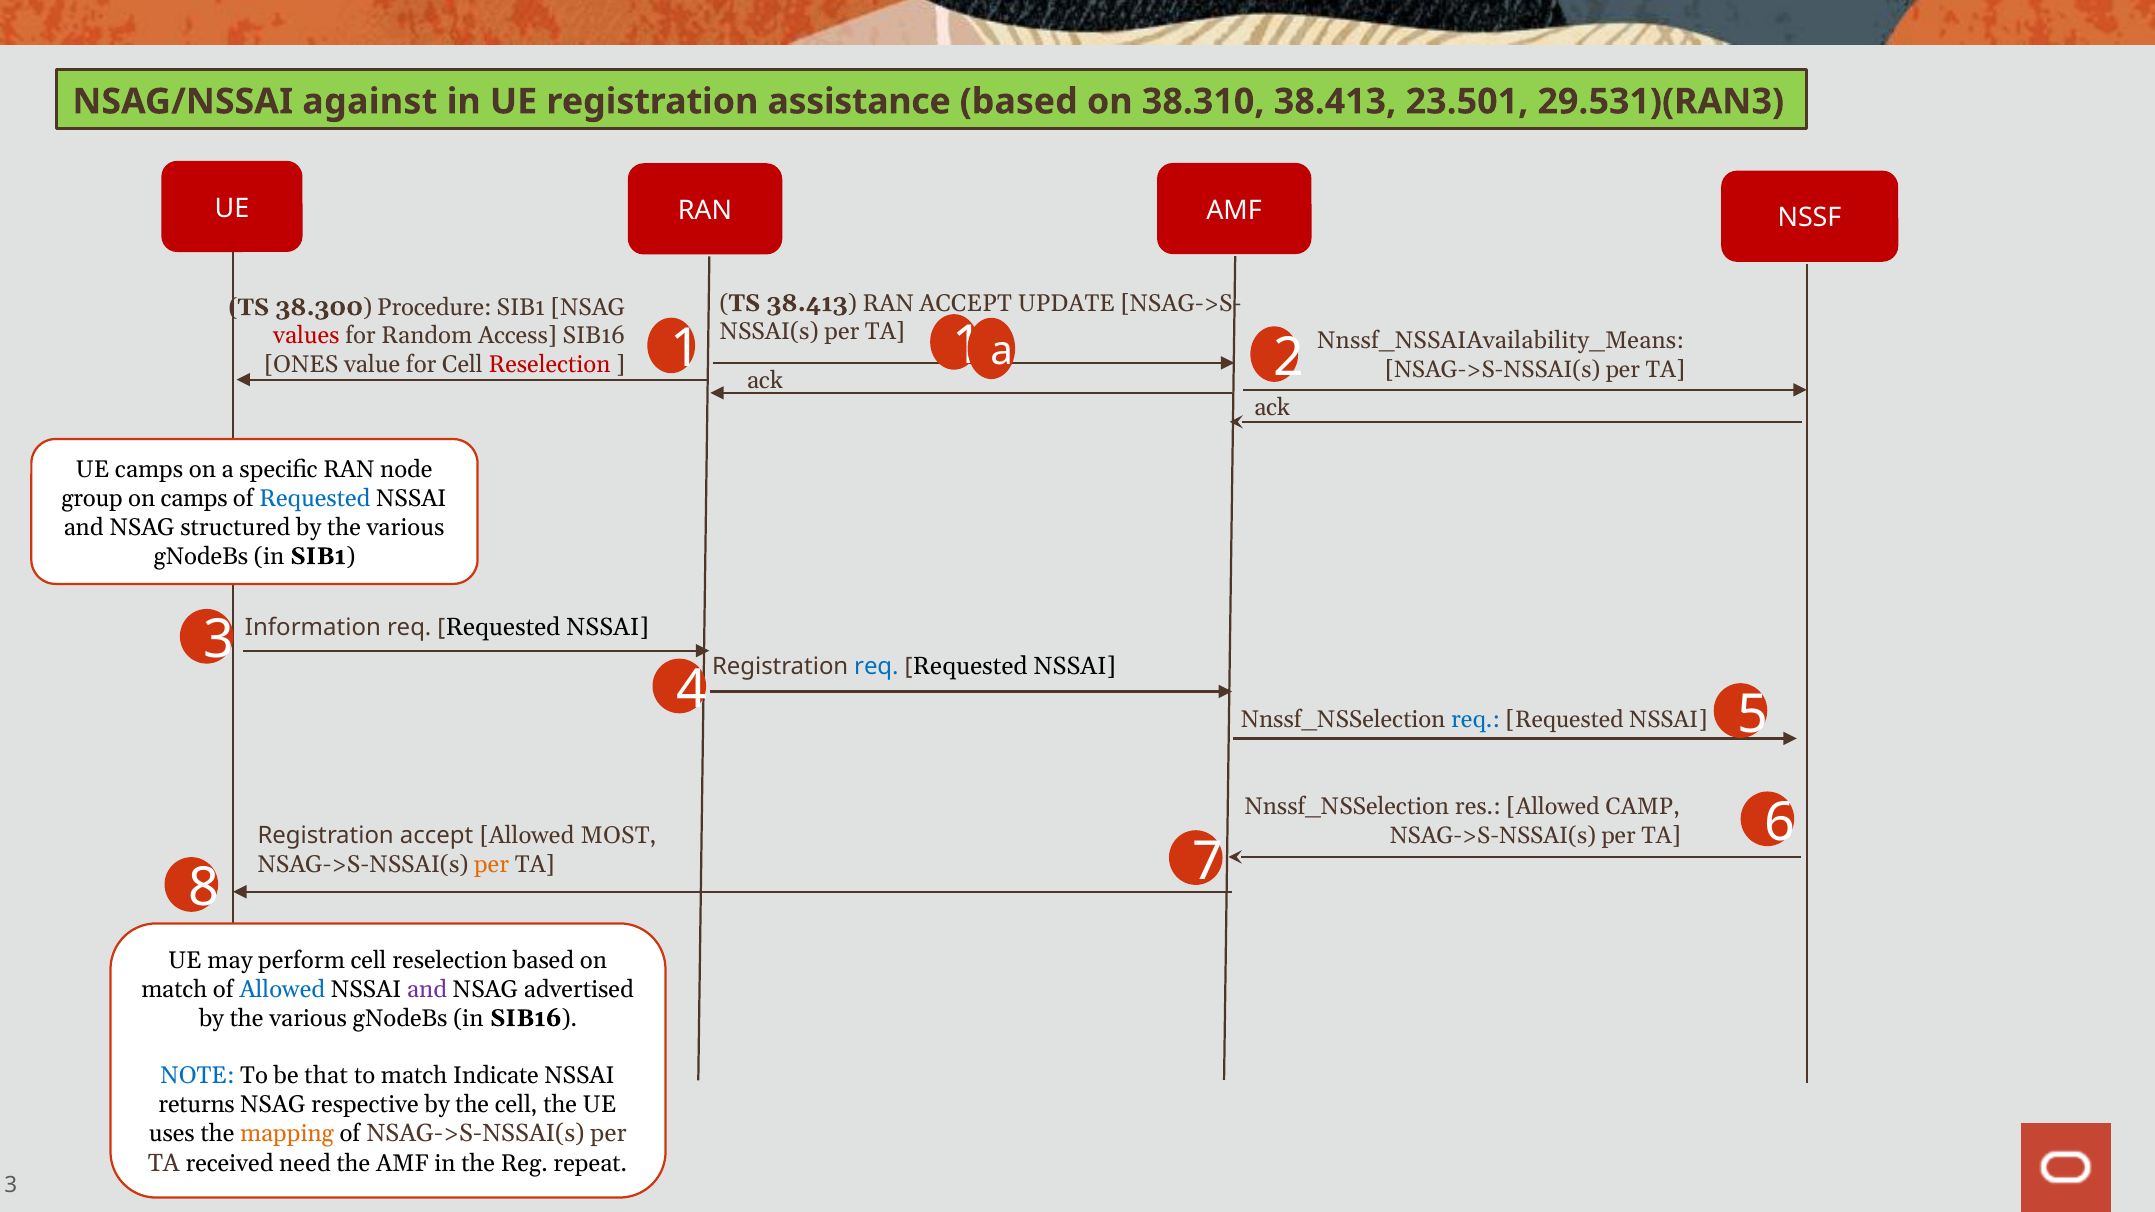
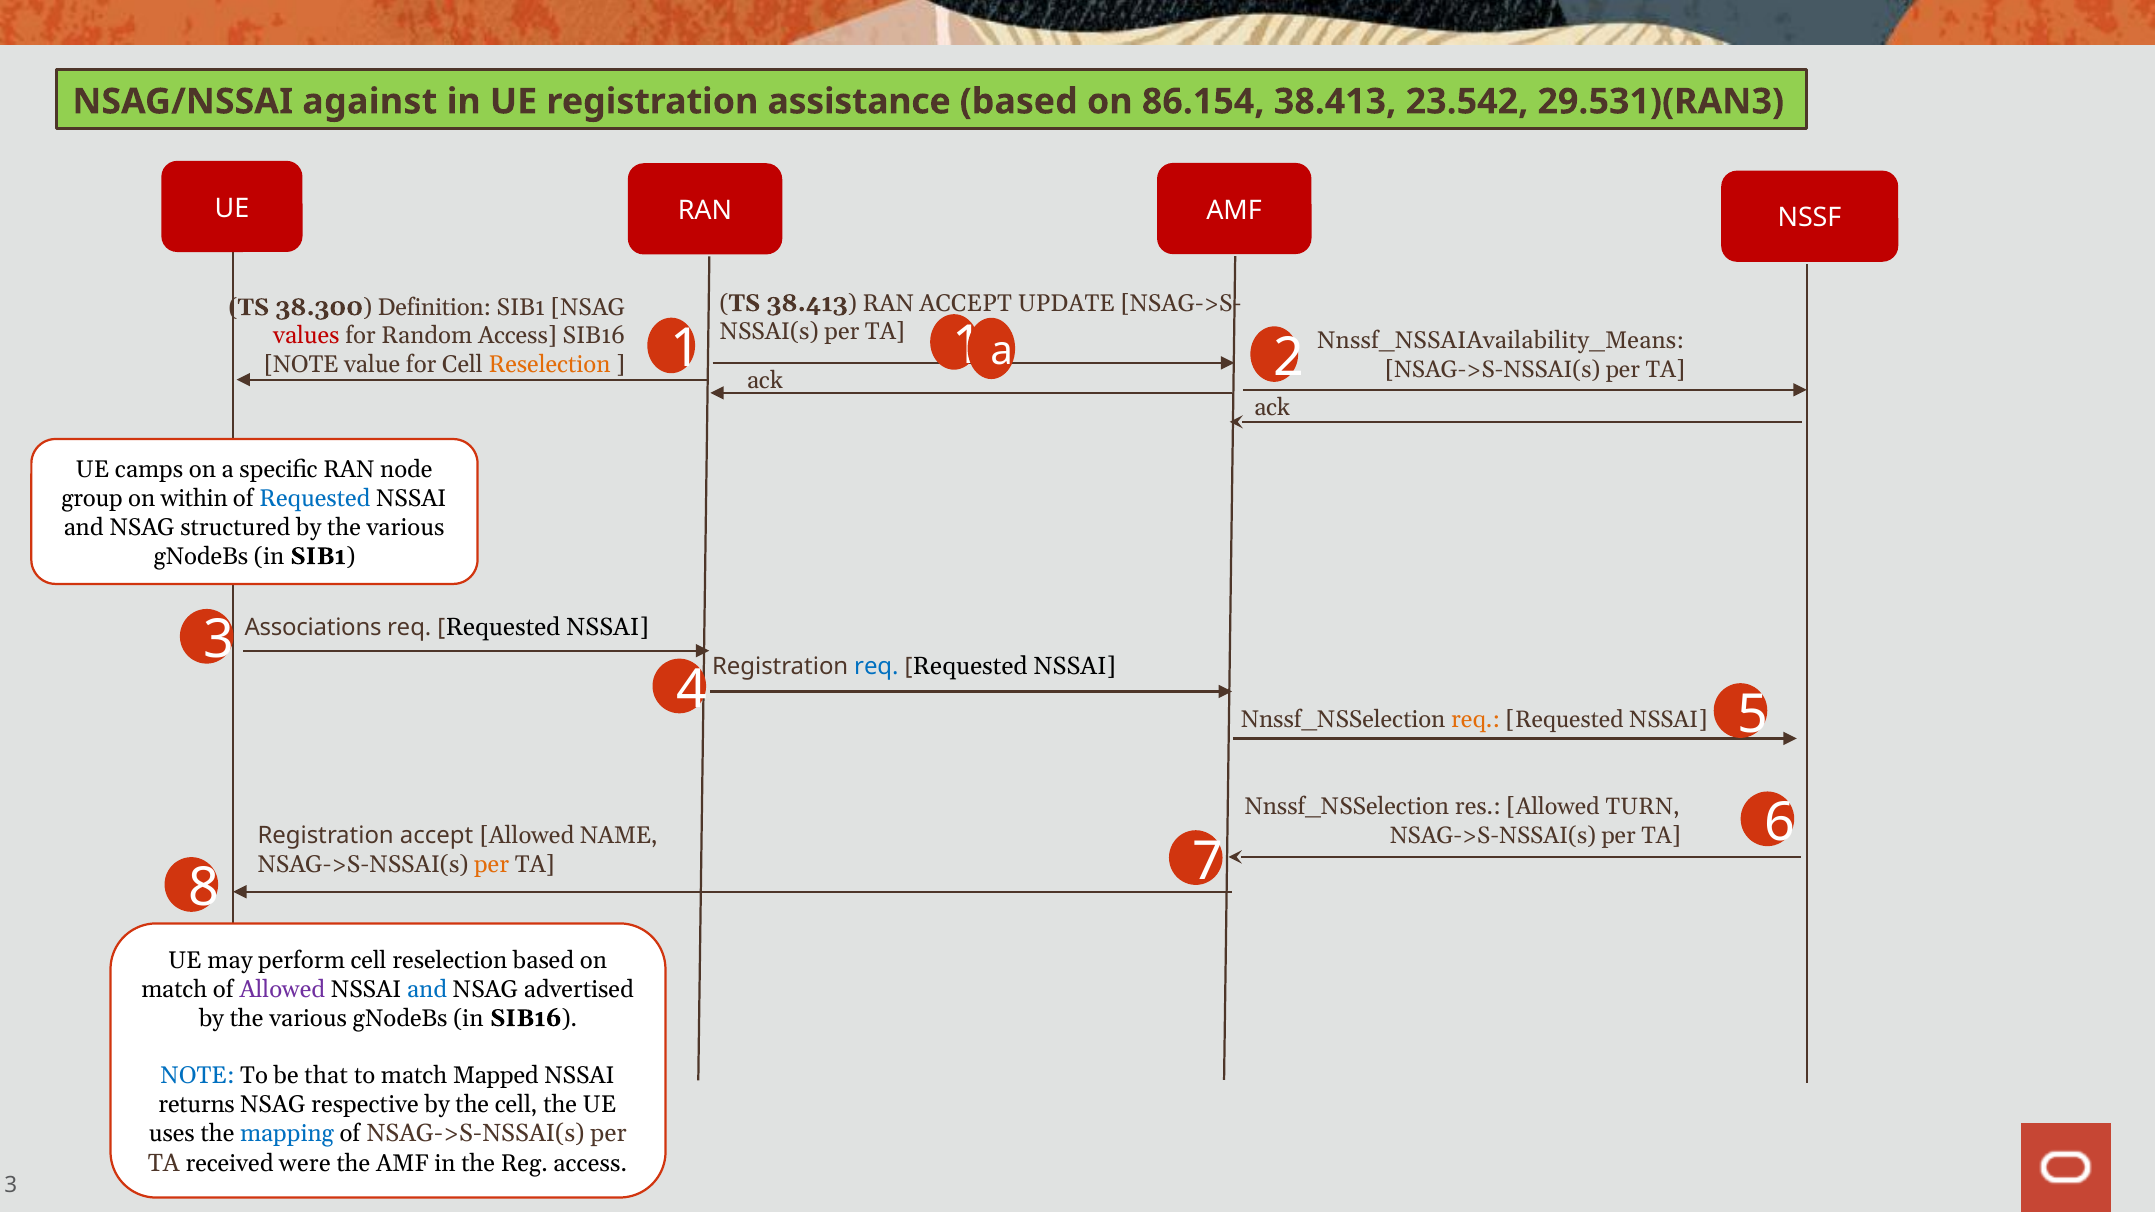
38.310: 38.310 -> 86.154
23.501: 23.501 -> 23.542
Procedure: Procedure -> Definition
ONES at (301, 365): ONES -> NOTE
Reselection at (549, 365) colour: red -> orange
on camps: camps -> within
Information: Information -> Associations
req at (1476, 719) colour: blue -> orange
CAMP: CAMP -> TURN
MOST: MOST -> NAME
Allowed at (282, 990) colour: blue -> purple
and at (427, 990) colour: purple -> blue
Indicate: Indicate -> Mapped
mapping colour: orange -> blue
need: need -> were
Reg repeat: repeat -> access
